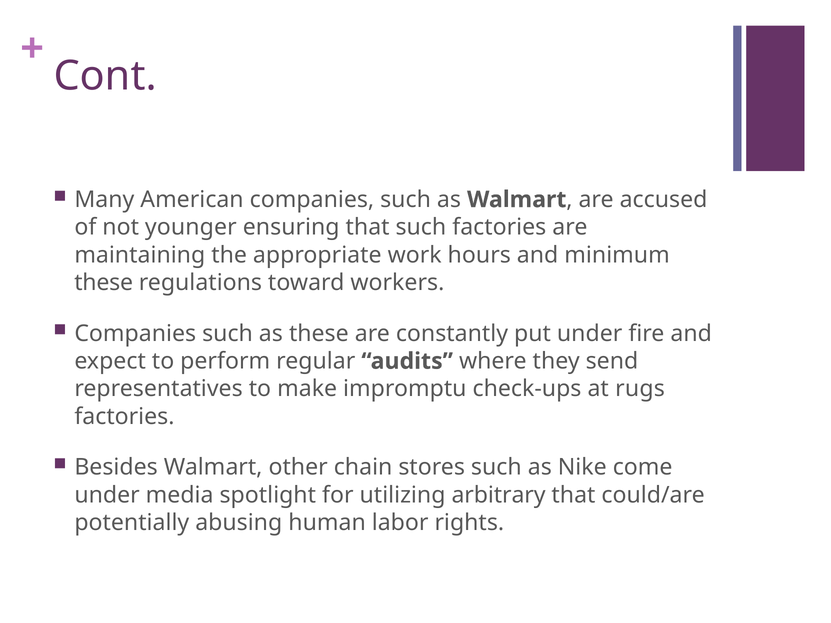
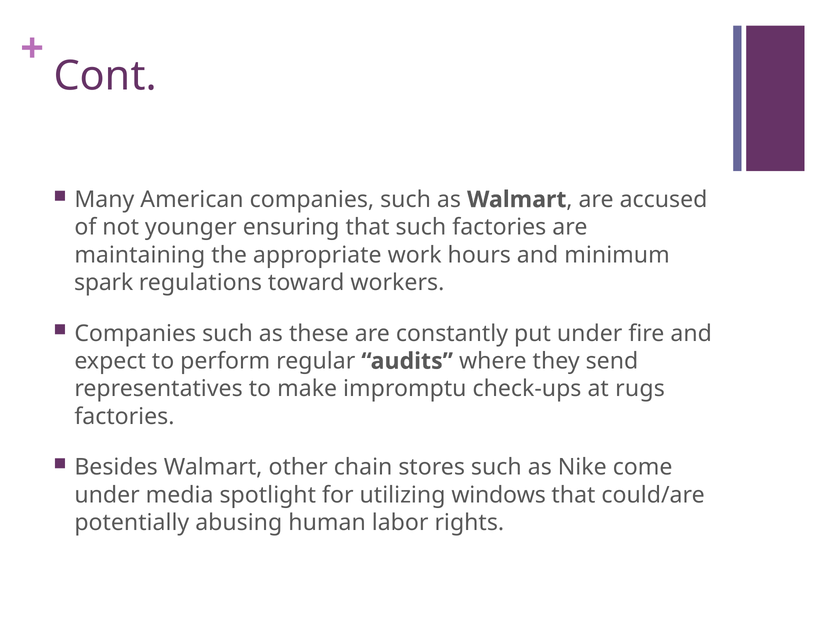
these at (104, 283): these -> spark
arbitrary: arbitrary -> windows
